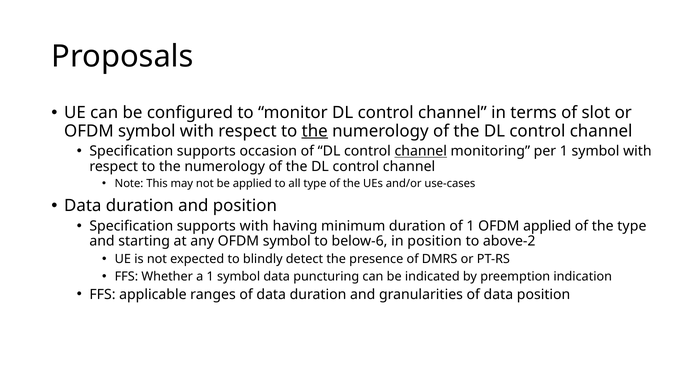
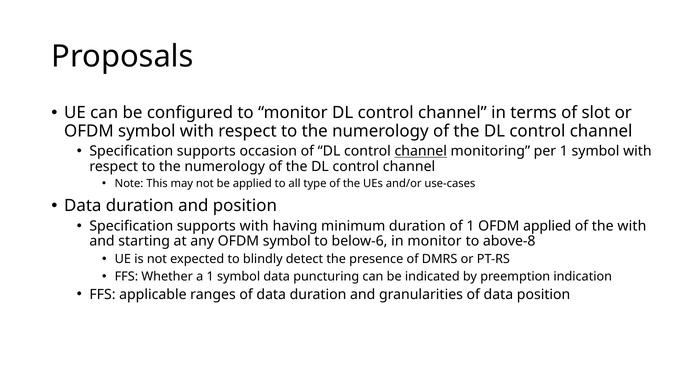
the at (315, 131) underline: present -> none
the type: type -> with
in position: position -> monitor
above-2: above-2 -> above-8
